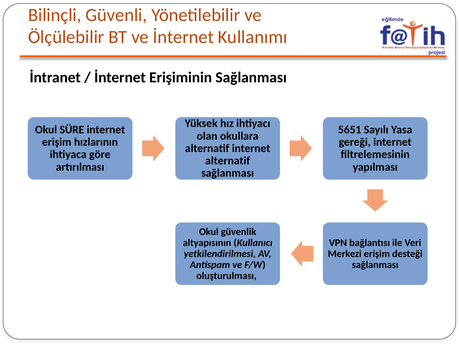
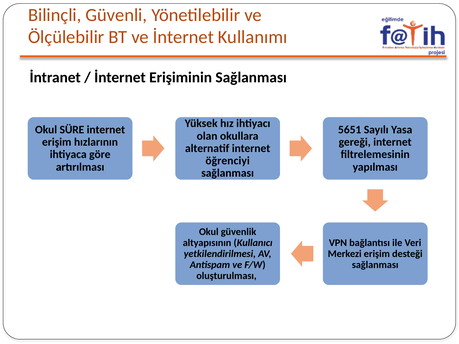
alternatif at (228, 161): alternatif -> öğrenciyi
